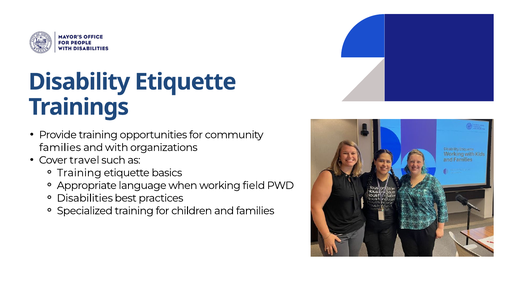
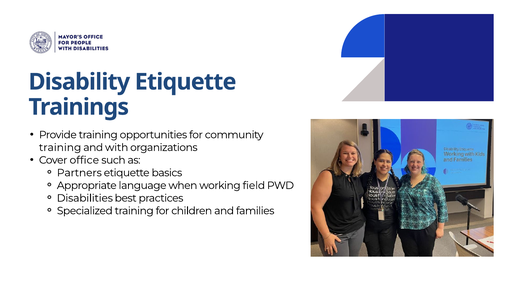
families at (60, 148): families -> training
travel: travel -> office
Training at (79, 173): Training -> Partners
